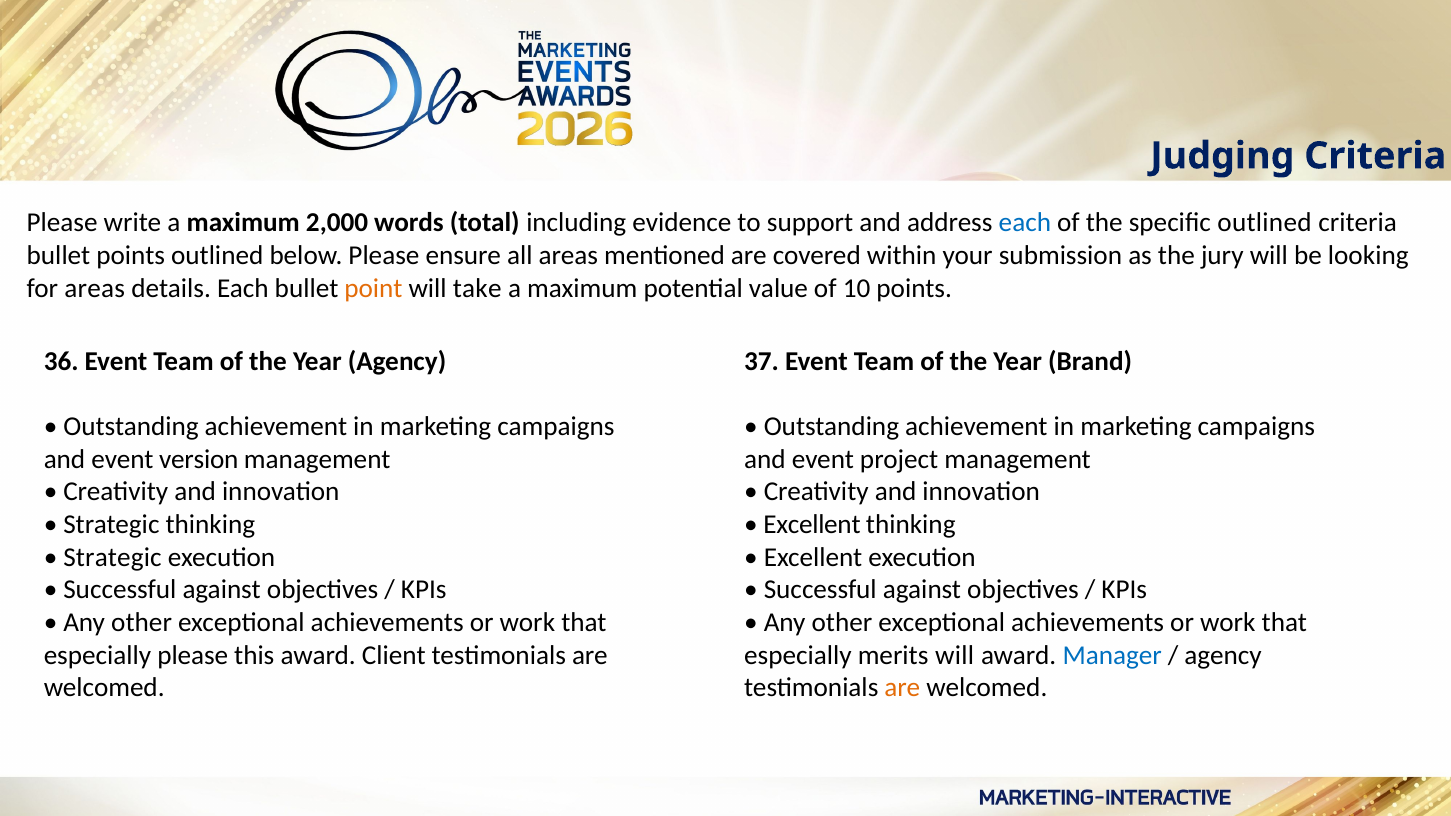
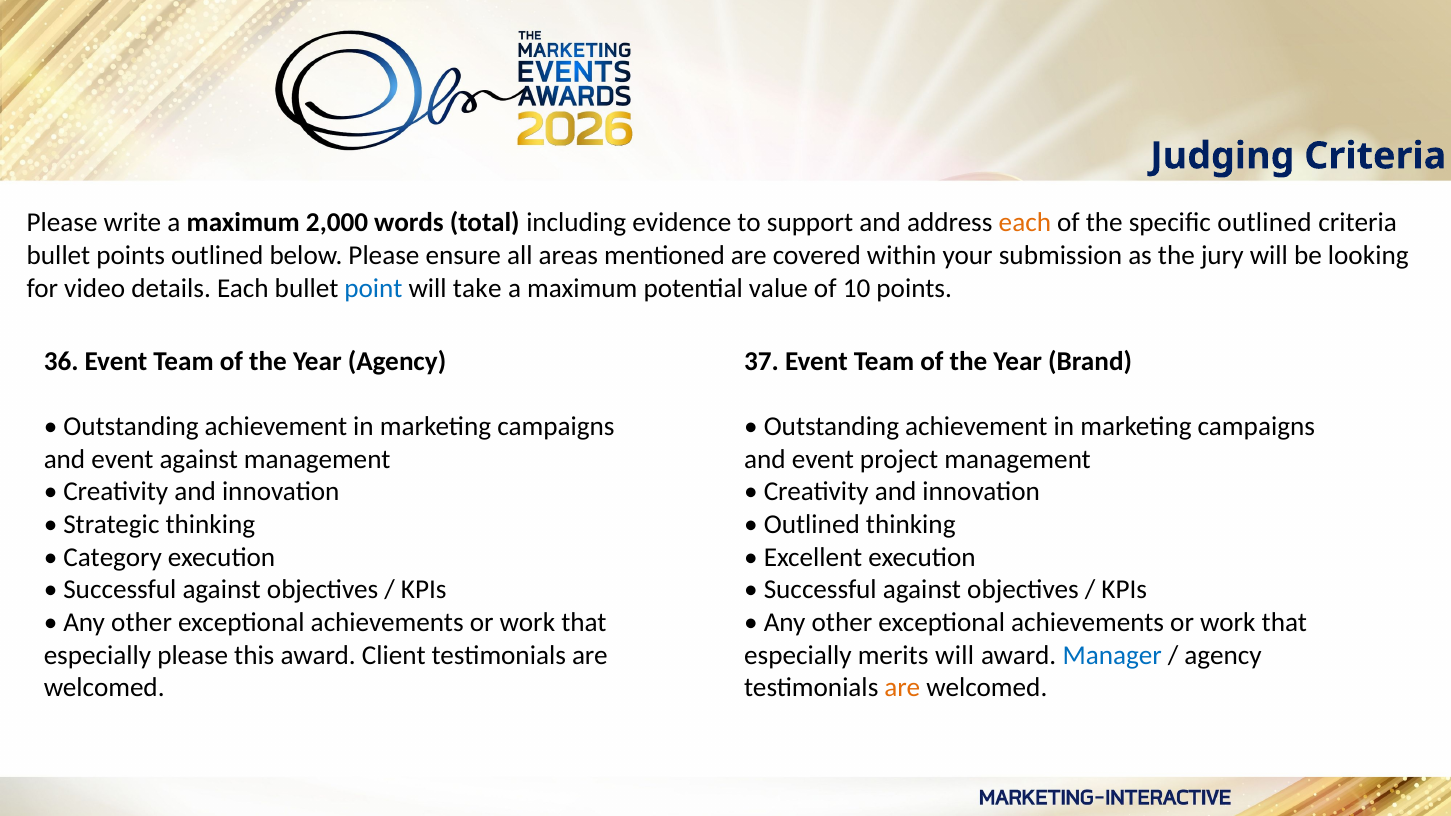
each at (1025, 223) colour: blue -> orange
for areas: areas -> video
point colour: orange -> blue
event version: version -> against
Excellent at (812, 525): Excellent -> Outlined
Strategic at (113, 557): Strategic -> Category
